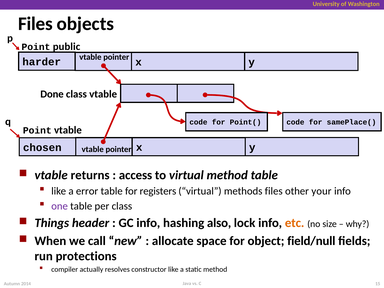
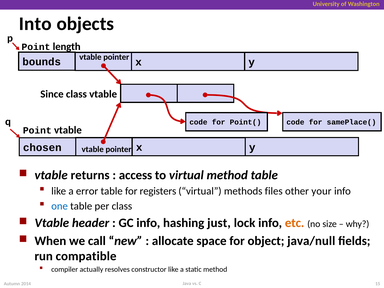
Files at (35, 24): Files -> Into
public: public -> length
harder: harder -> bounds
Done: Done -> Since
one colour: purple -> blue
Things at (52, 223): Things -> Vtable
also: also -> just
field/null: field/null -> java/null
protections: protections -> compatible
